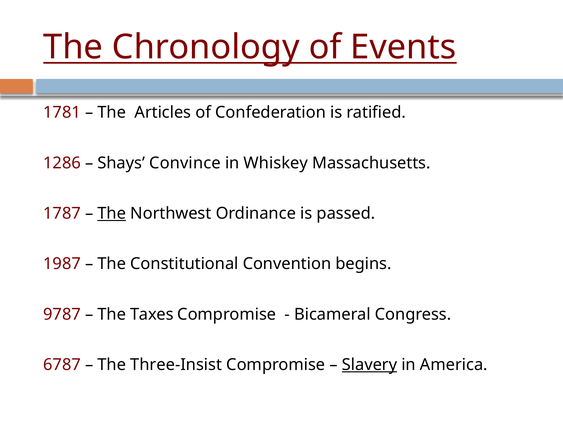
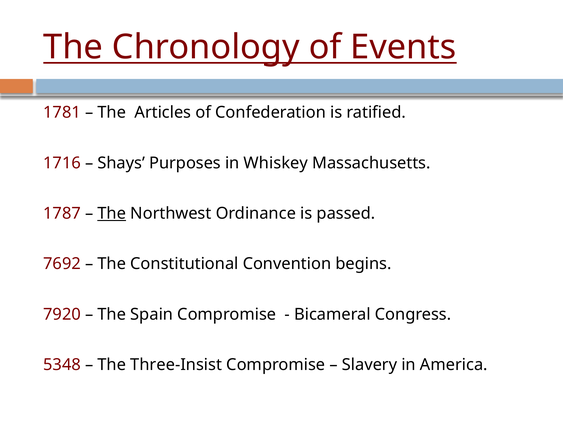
1286: 1286 -> 1716
Convince: Convince -> Purposes
1987: 1987 -> 7692
9787: 9787 -> 7920
Taxes: Taxes -> Spain
6787: 6787 -> 5348
Slavery underline: present -> none
